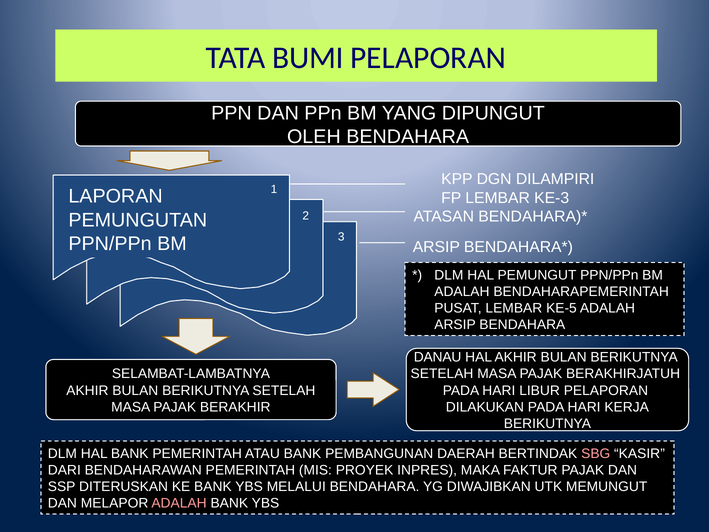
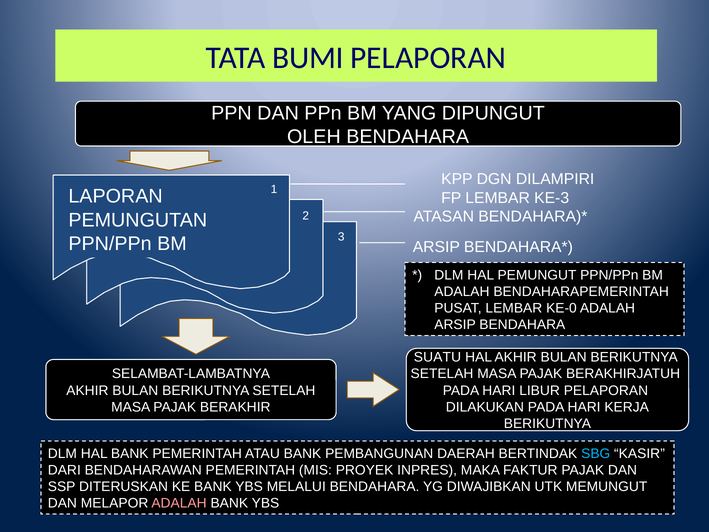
KE-5: KE-5 -> KE-0
DANAU: DANAU -> SUATU
SBG colour: pink -> light blue
